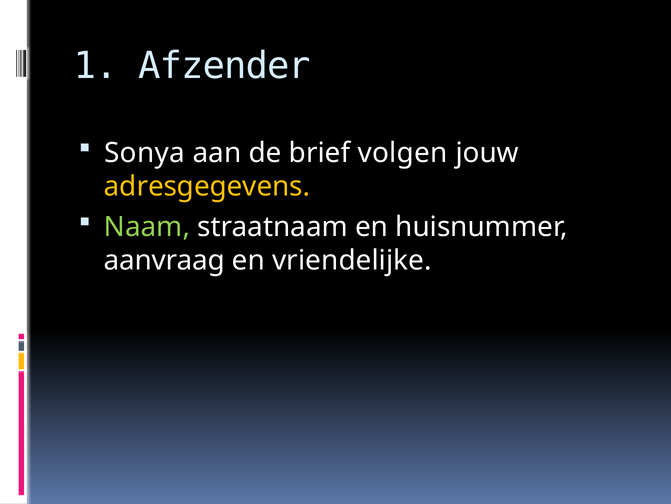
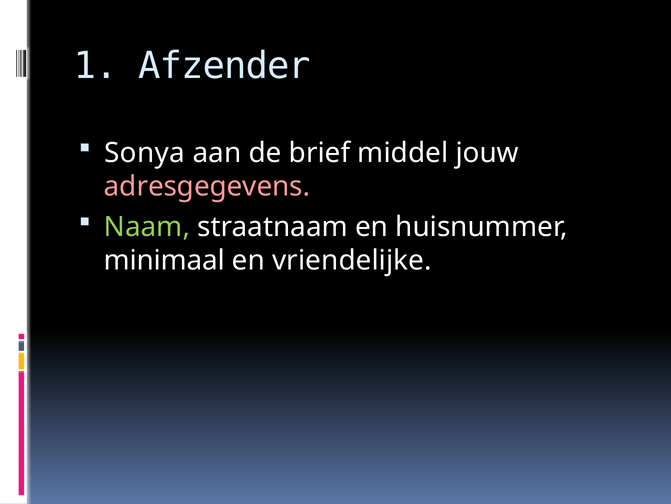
volgen: volgen -> middel
adresgegevens colour: yellow -> pink
aanvraag: aanvraag -> minimaal
